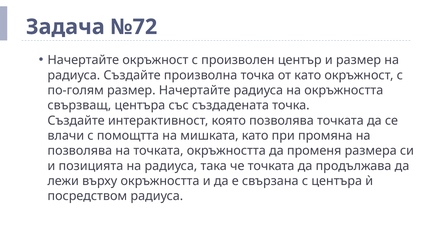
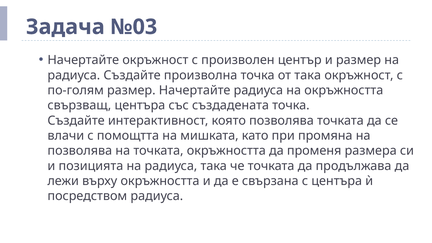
№72: №72 -> №03
от като: като -> така
